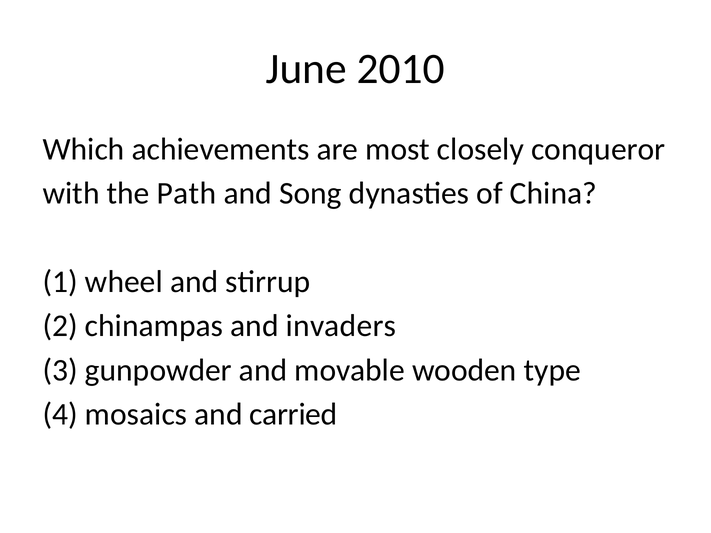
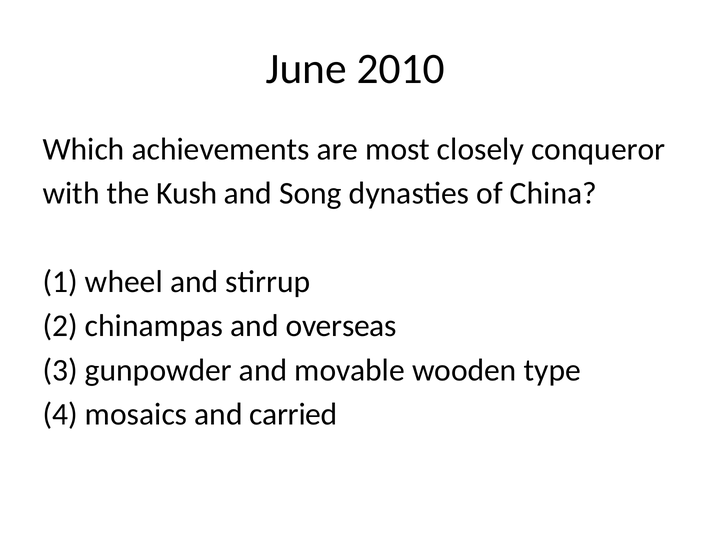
Path: Path -> Kush
invaders: invaders -> overseas
